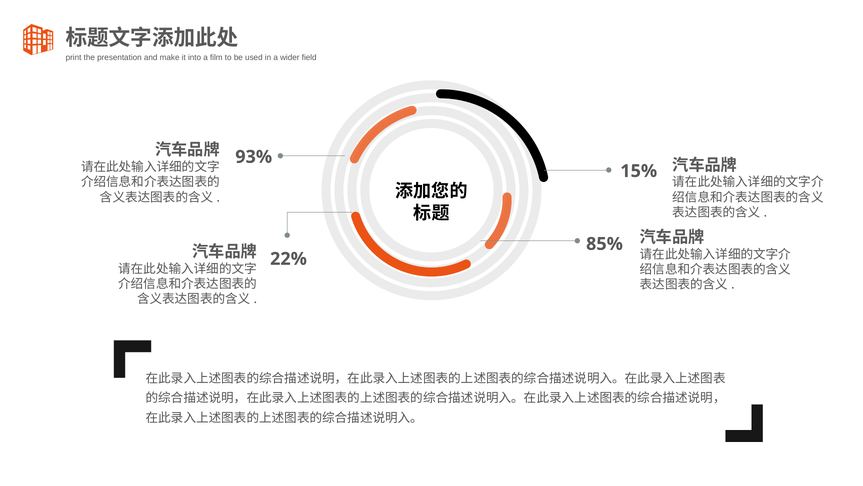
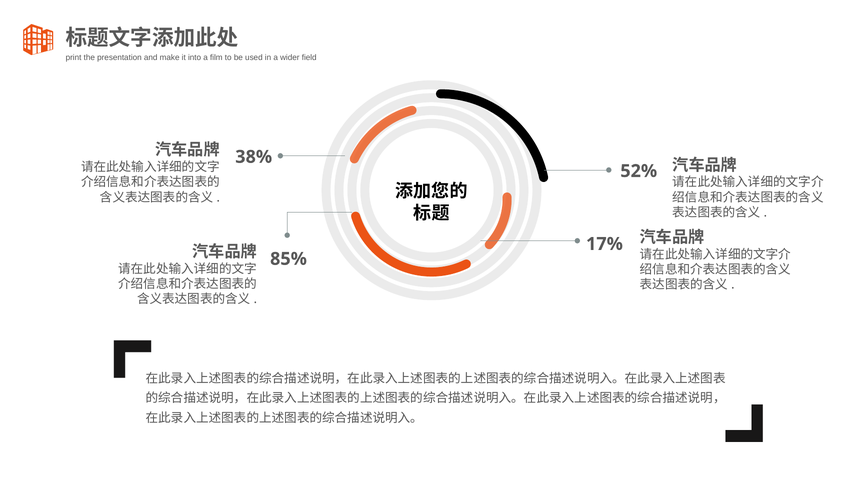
93%: 93% -> 38%
15%: 15% -> 52%
85%: 85% -> 17%
22%: 22% -> 85%
